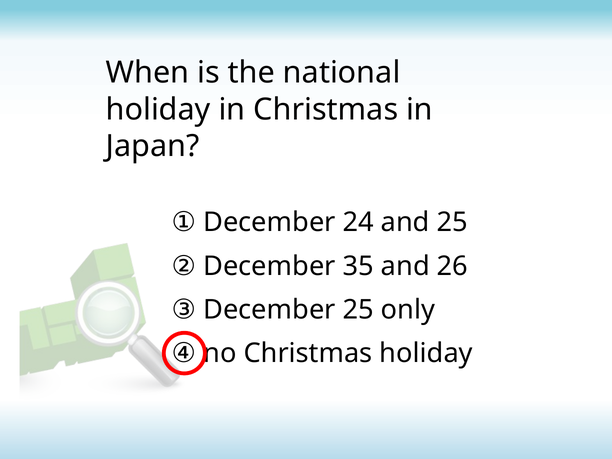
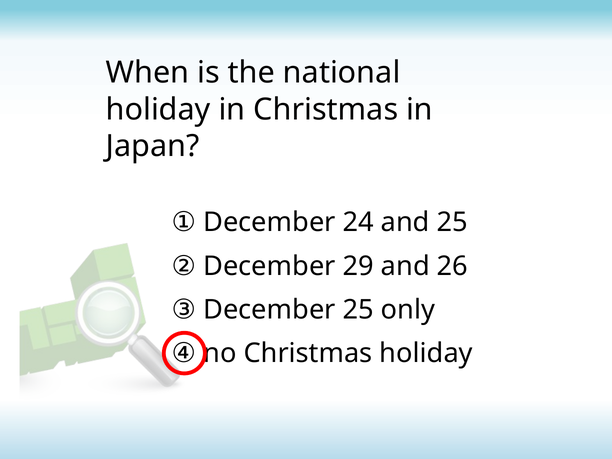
35: 35 -> 29
